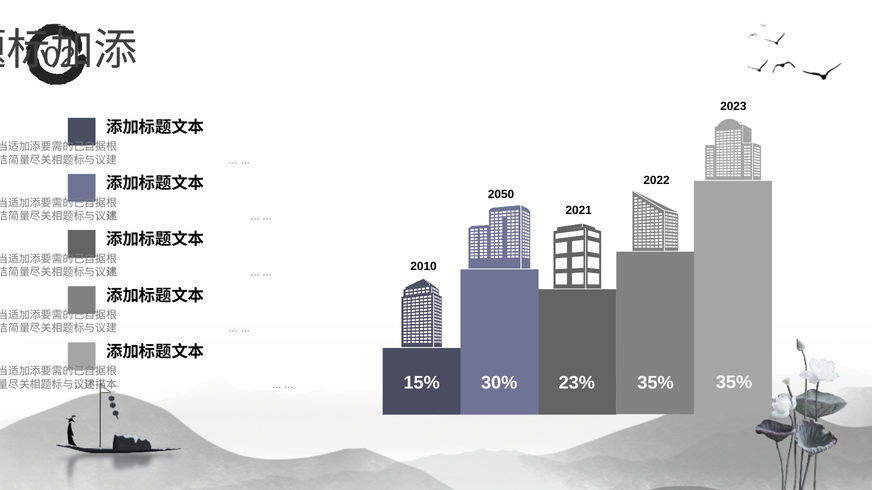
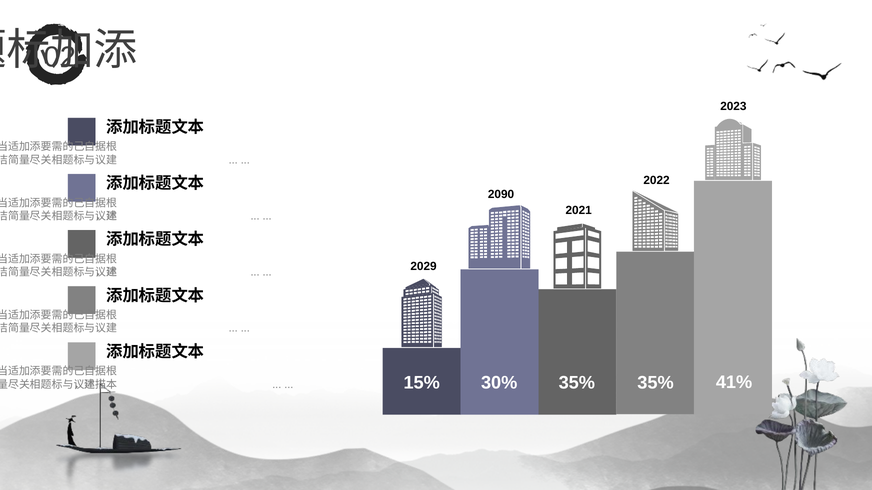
2050: 2050 -> 2090
2010: 2010 -> 2029
35% at (734, 383): 35% -> 41%
23% at (577, 383): 23% -> 35%
